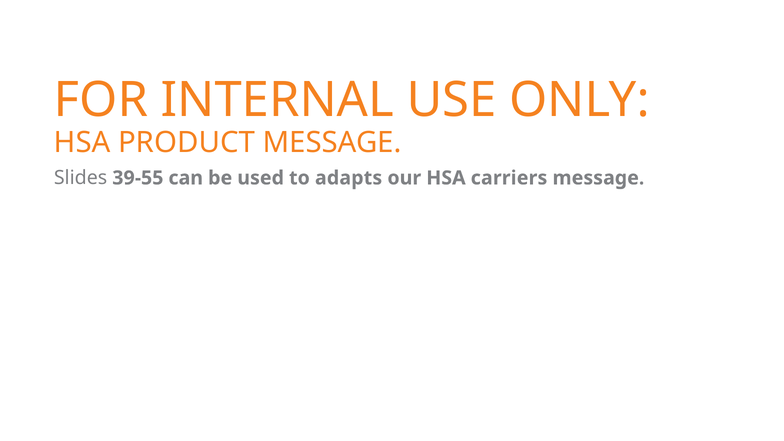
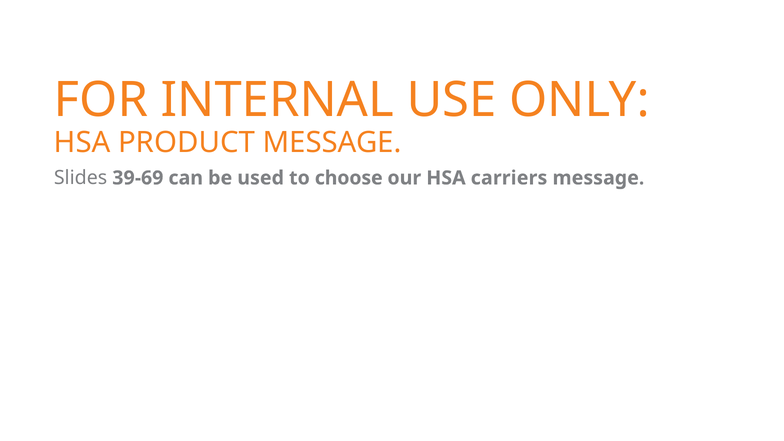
39-55: 39-55 -> 39-69
adapts: adapts -> choose
